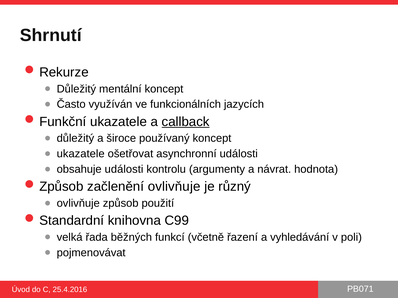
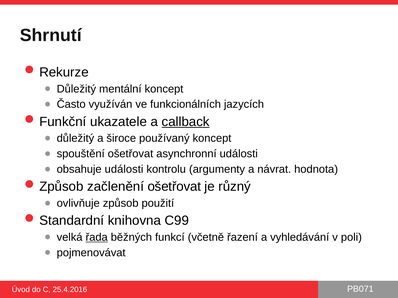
ukazatele at (81, 154): ukazatele -> spouštění
začlenění ovlivňuje: ovlivňuje -> ošetřovat
řada underline: none -> present
